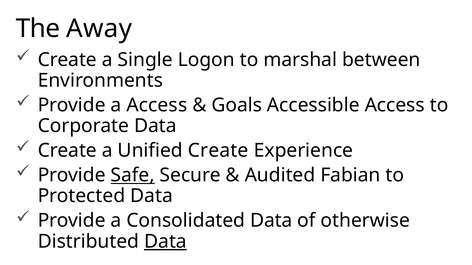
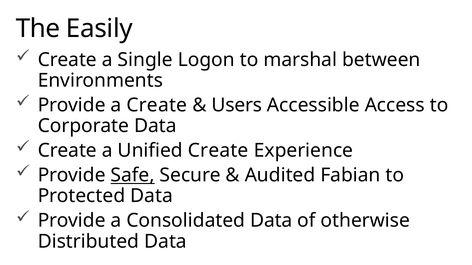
Away: Away -> Easily
a Access: Access -> Create
Goals: Goals -> Users
Data at (165, 242) underline: present -> none
